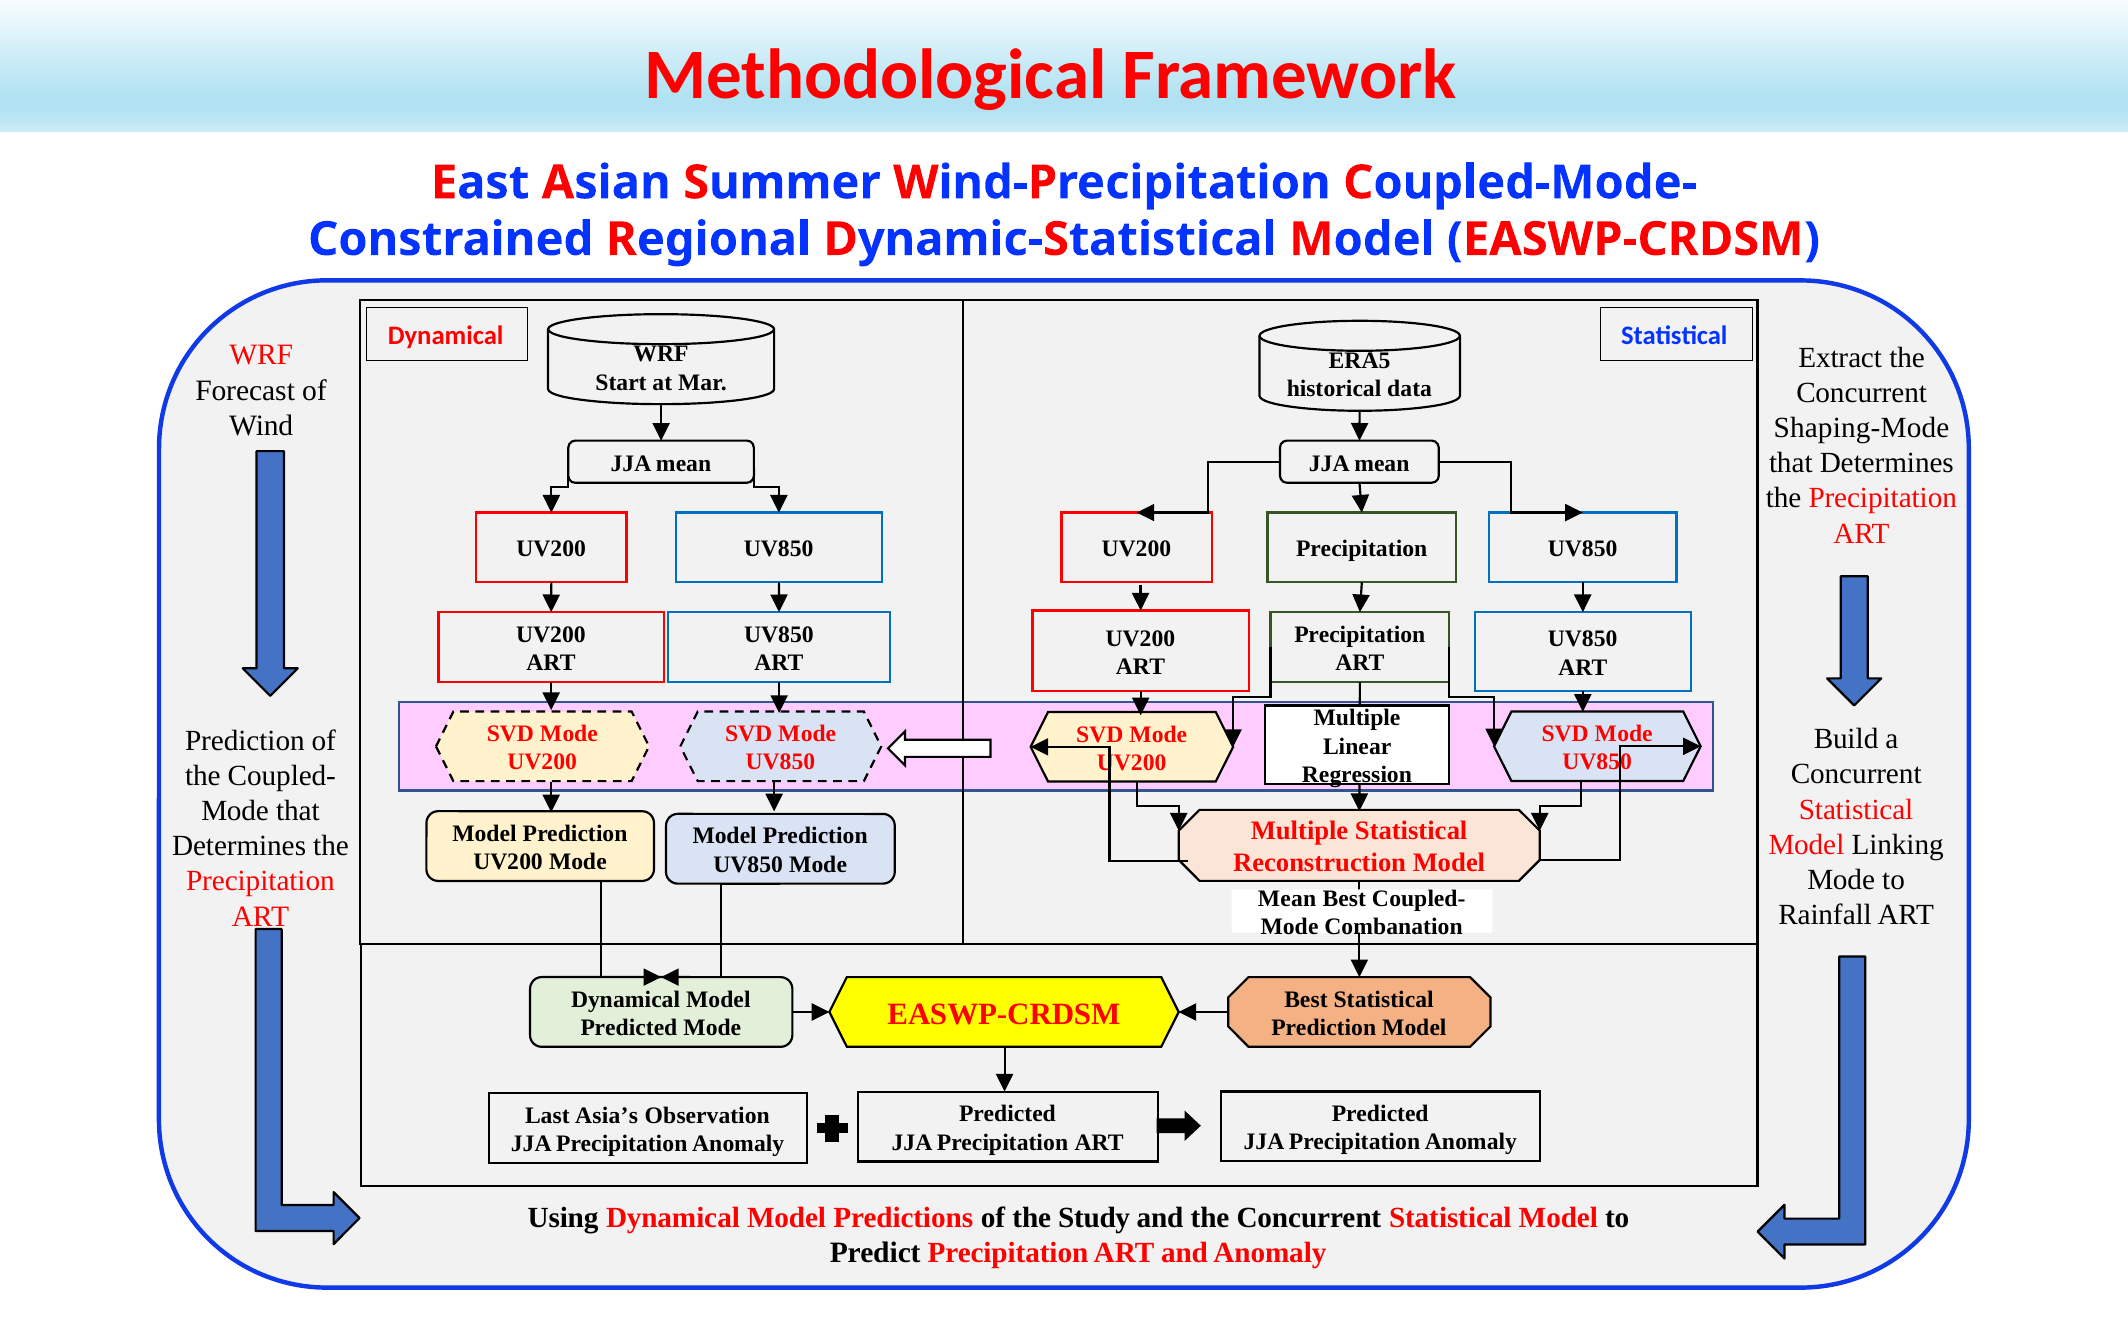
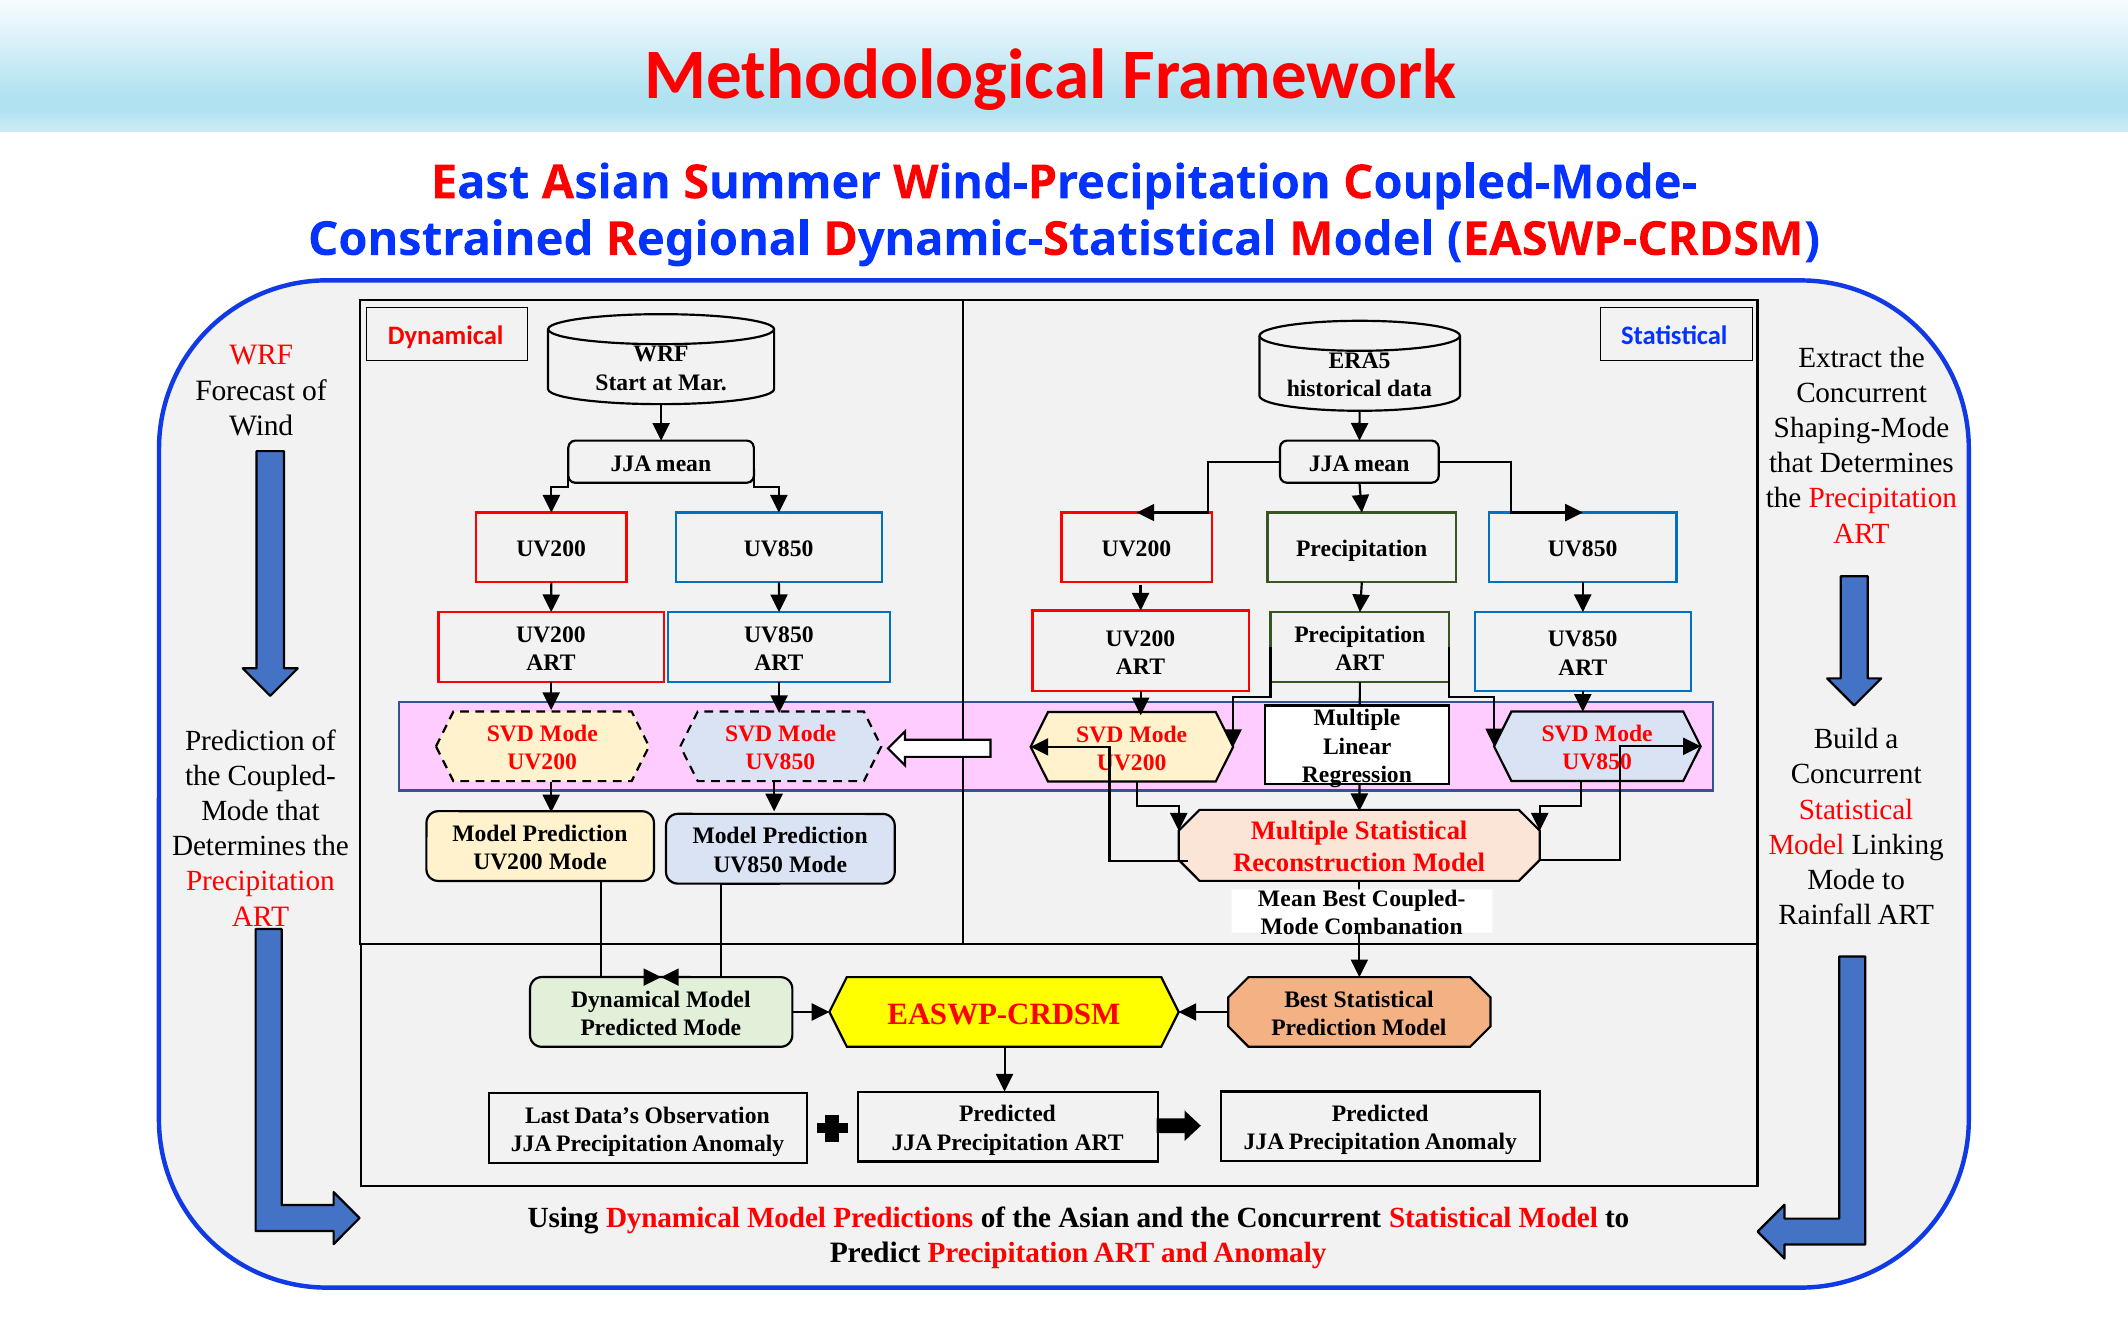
Asia’s: Asia’s -> Data’s
the Study: Study -> Asian
